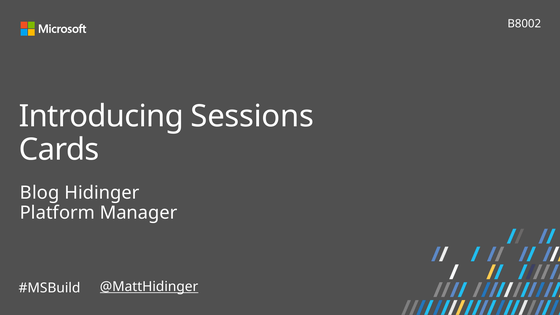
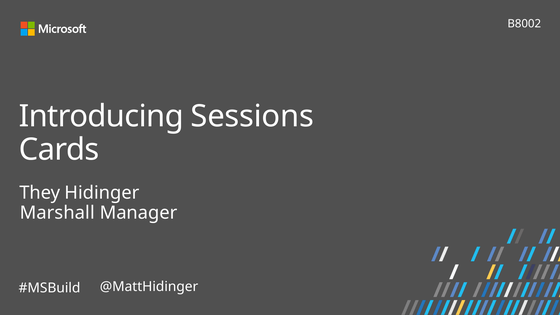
Blog: Blog -> They
Platform: Platform -> Marshall
@MattHidinger underline: present -> none
